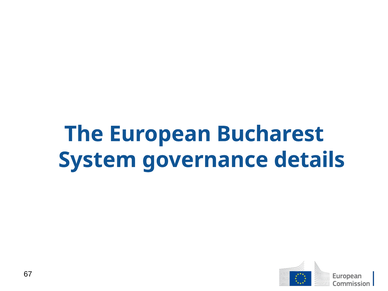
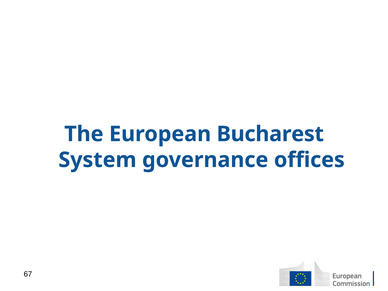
details: details -> offices
